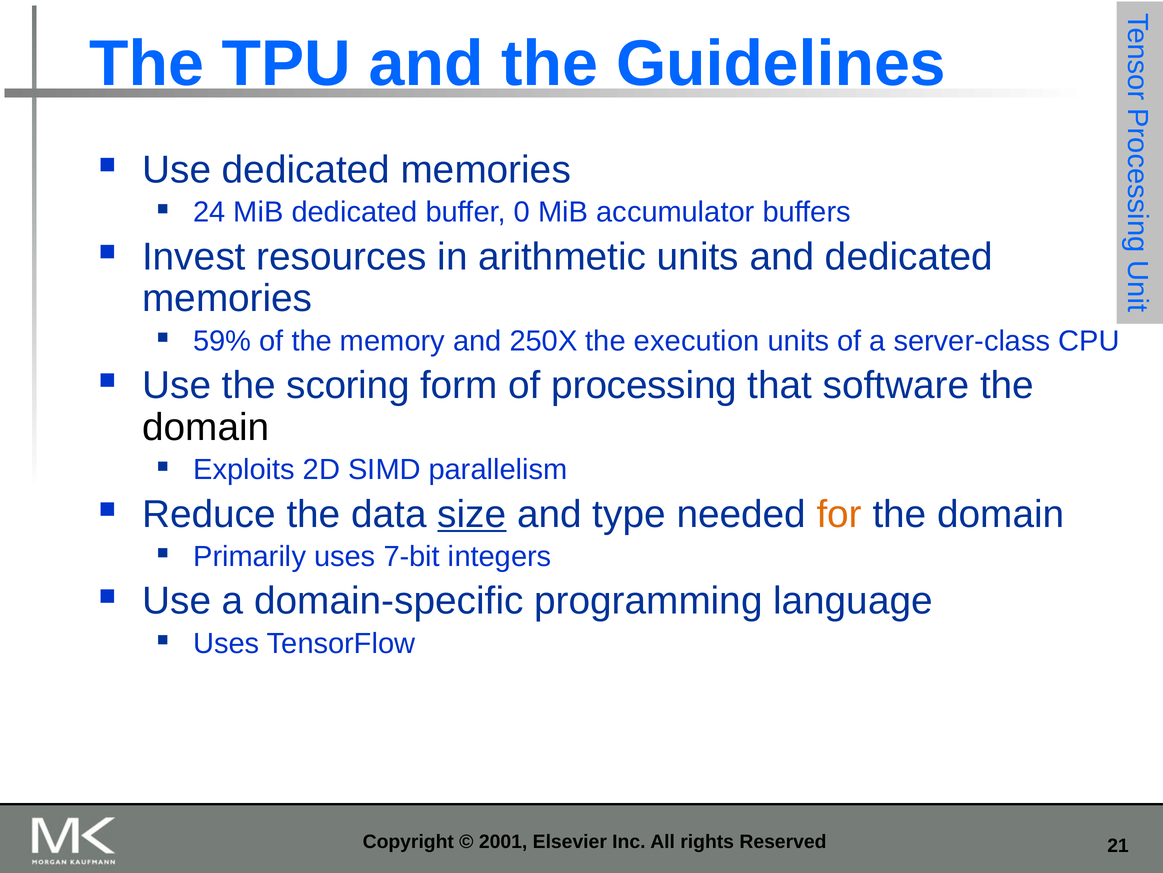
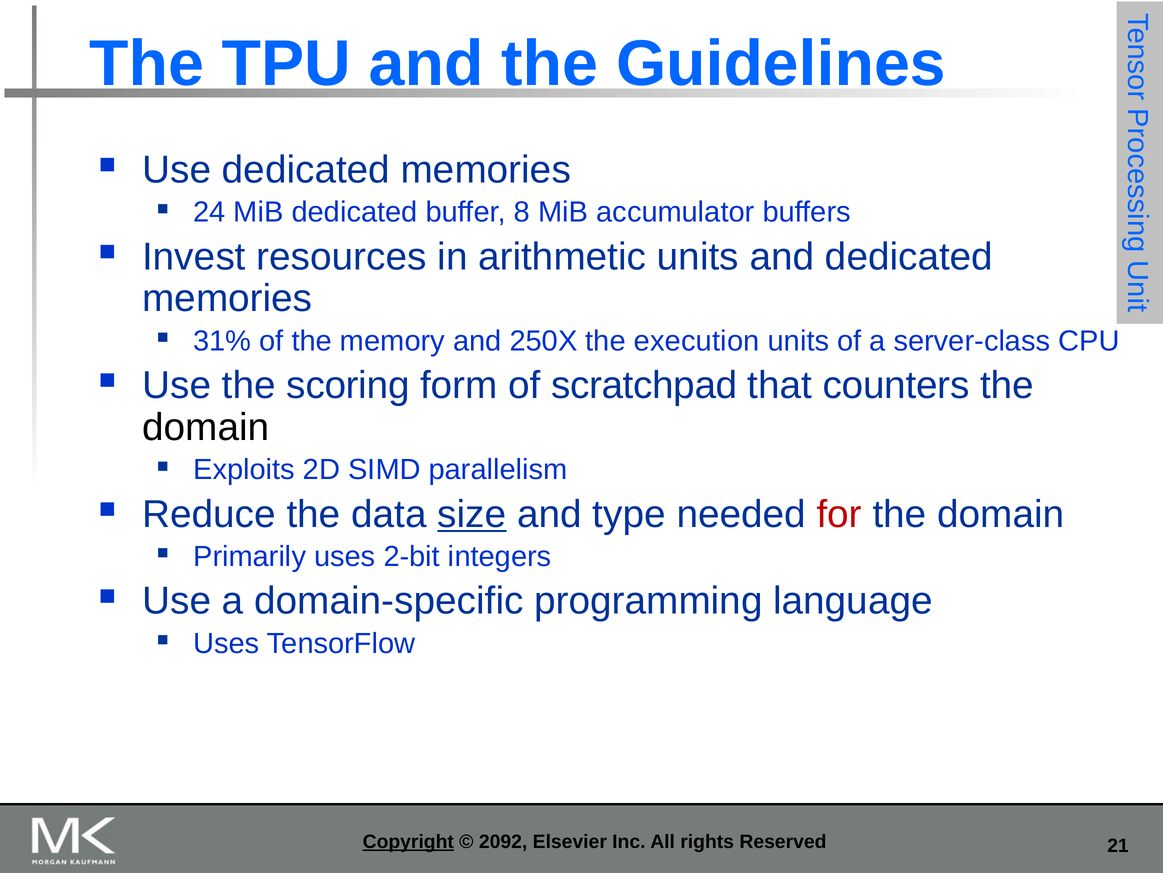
0: 0 -> 8
59%: 59% -> 31%
processing: processing -> scratchpad
software: software -> counters
for colour: orange -> red
7-bit: 7-bit -> 2-bit
Copyright underline: none -> present
2001: 2001 -> 2092
